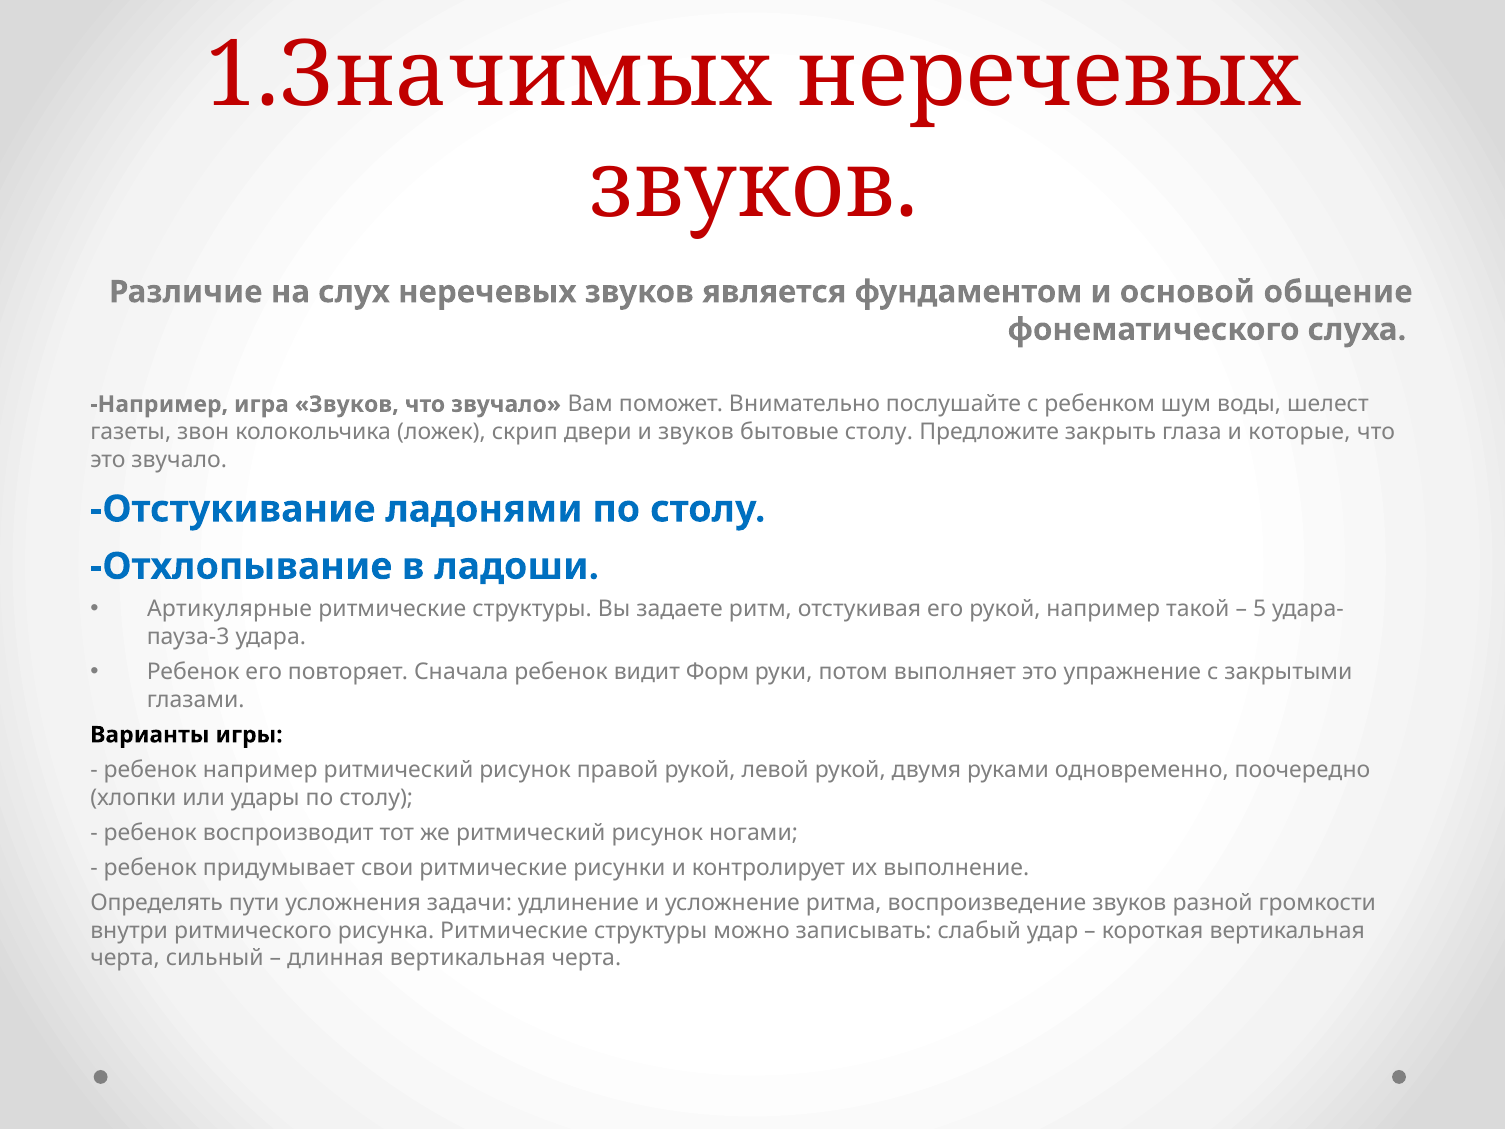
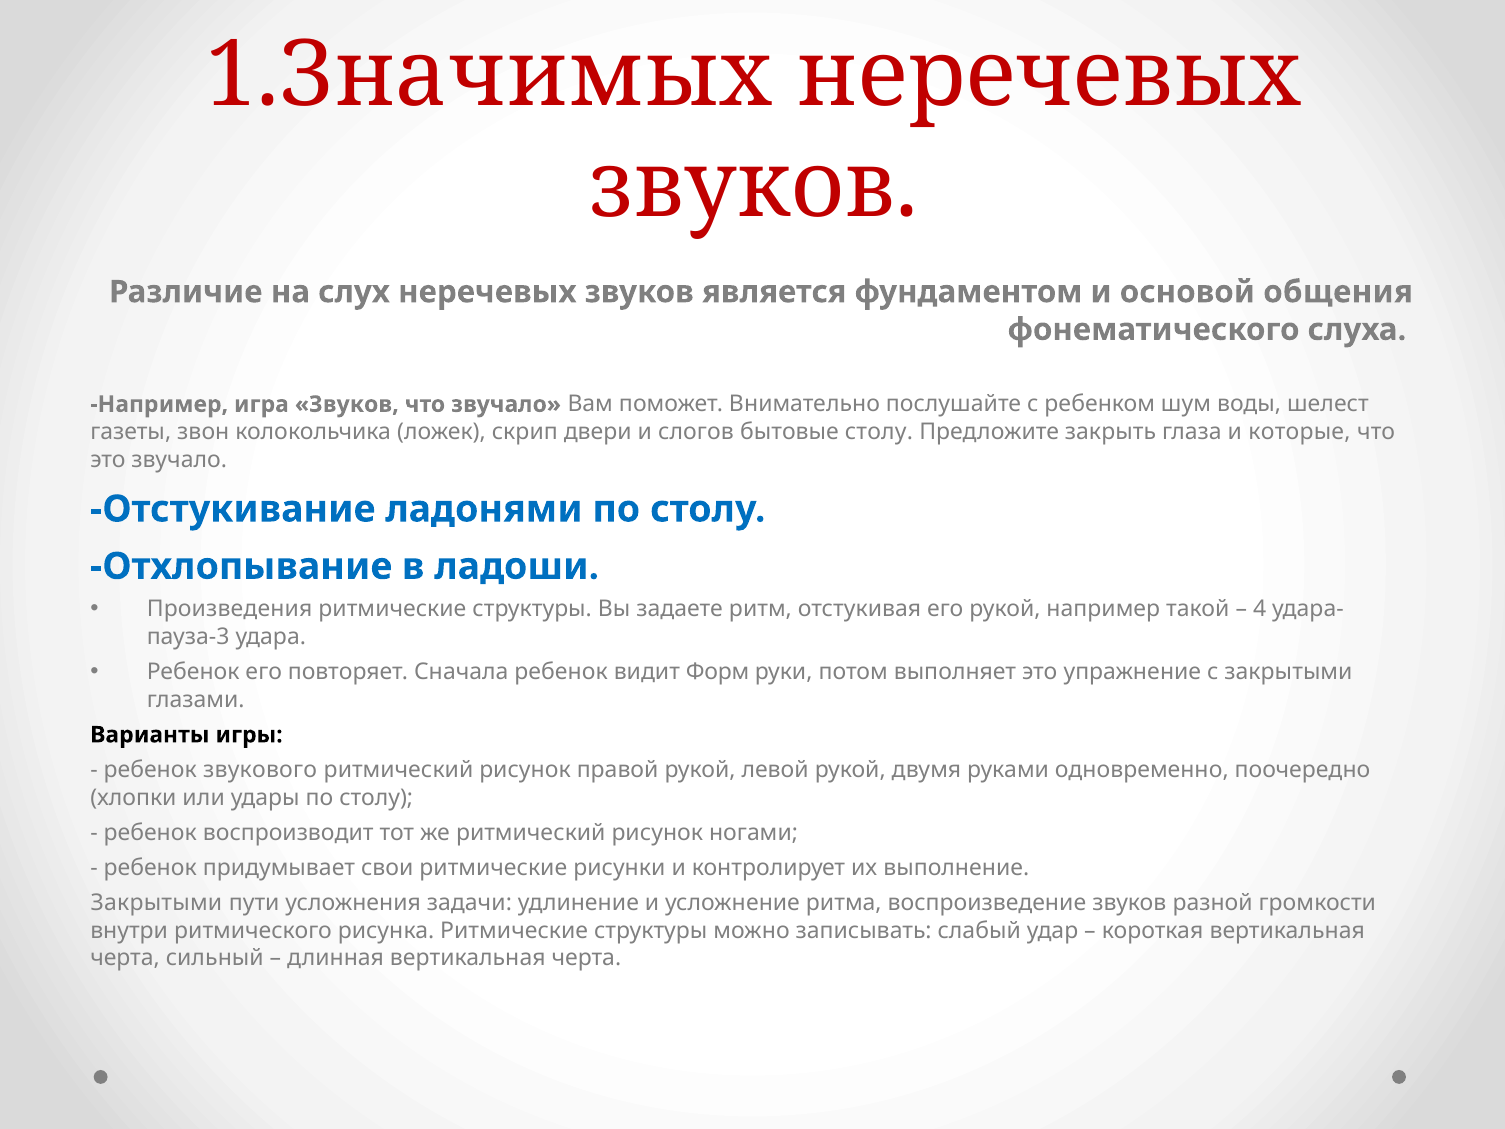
общение: общение -> общения
и звуков: звуков -> слогов
Артикулярные: Артикулярные -> Произведения
5: 5 -> 4
ребенок например: например -> звукового
Определять at (157, 903): Определять -> Закрытыми
